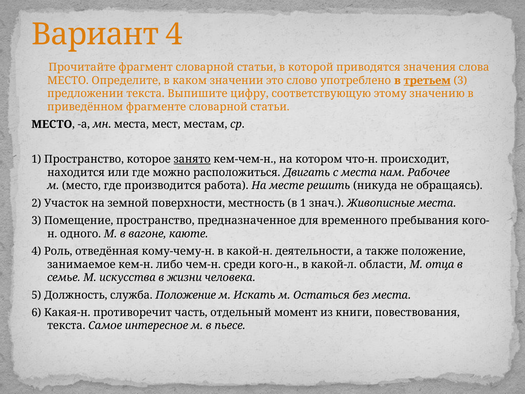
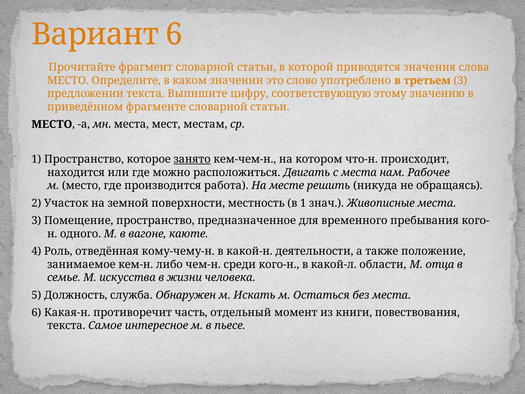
Вариант 4: 4 -> 6
третьем underline: present -> none
служба Положение: Положение -> Обнаружен
